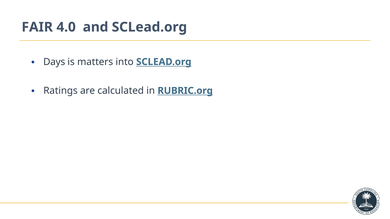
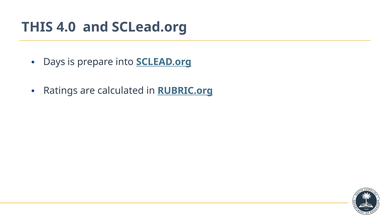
FAIR: FAIR -> THIS
matters: matters -> prepare
